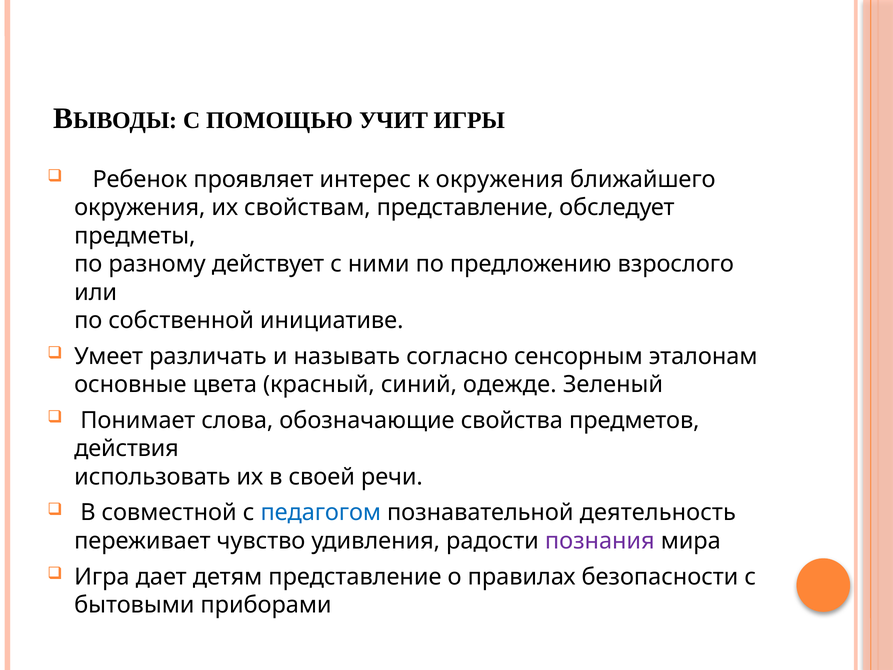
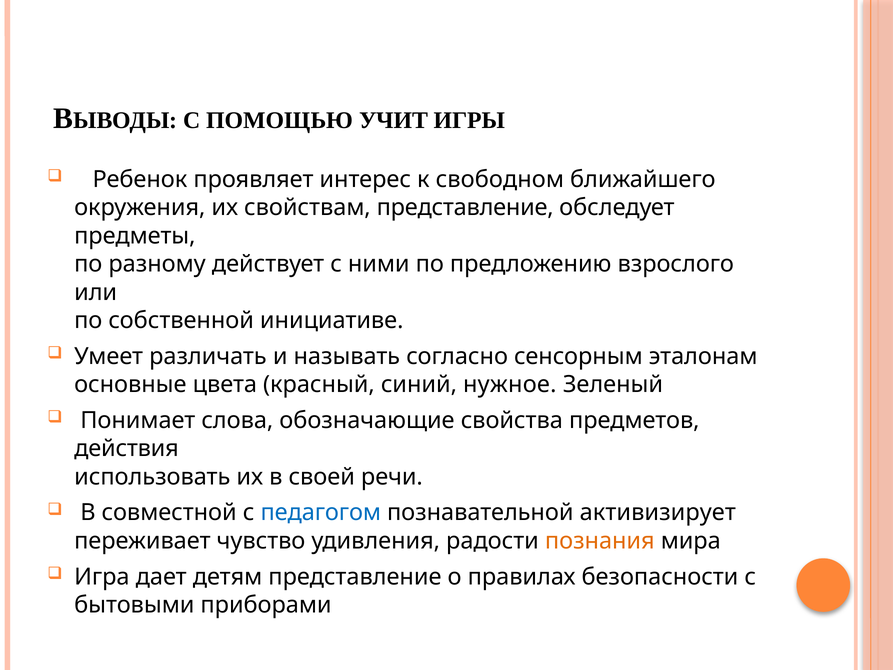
к окружения: окружения -> свободном
одежде: одежде -> нужное
деятельность: деятельность -> активизирует
познания colour: purple -> orange
